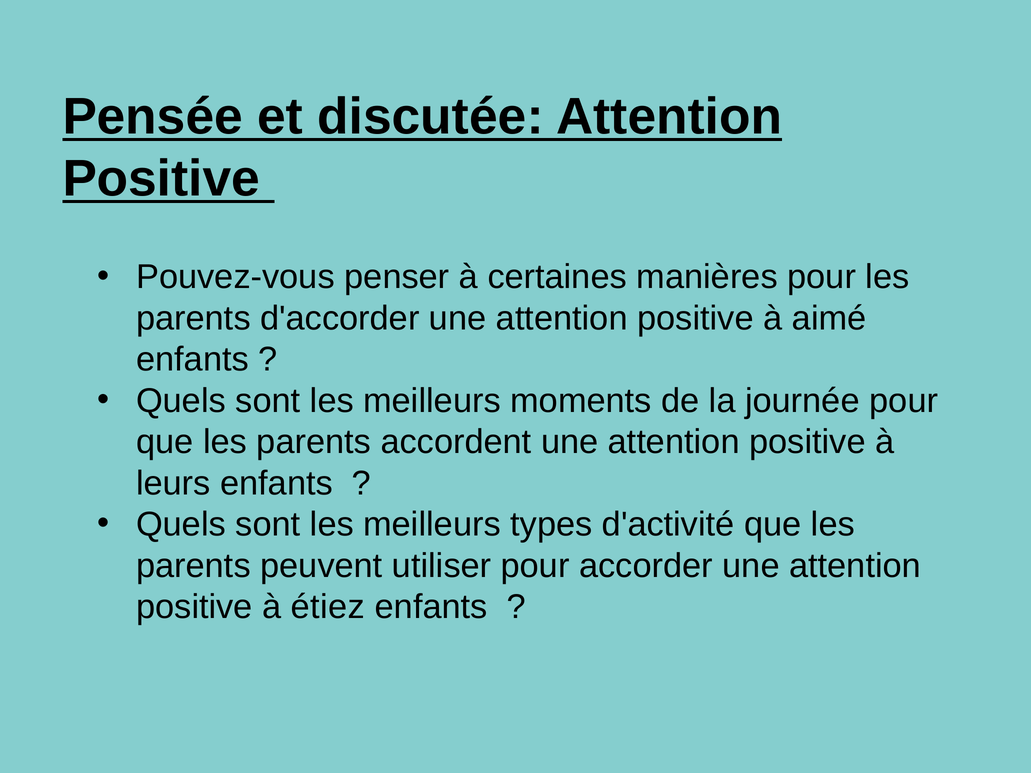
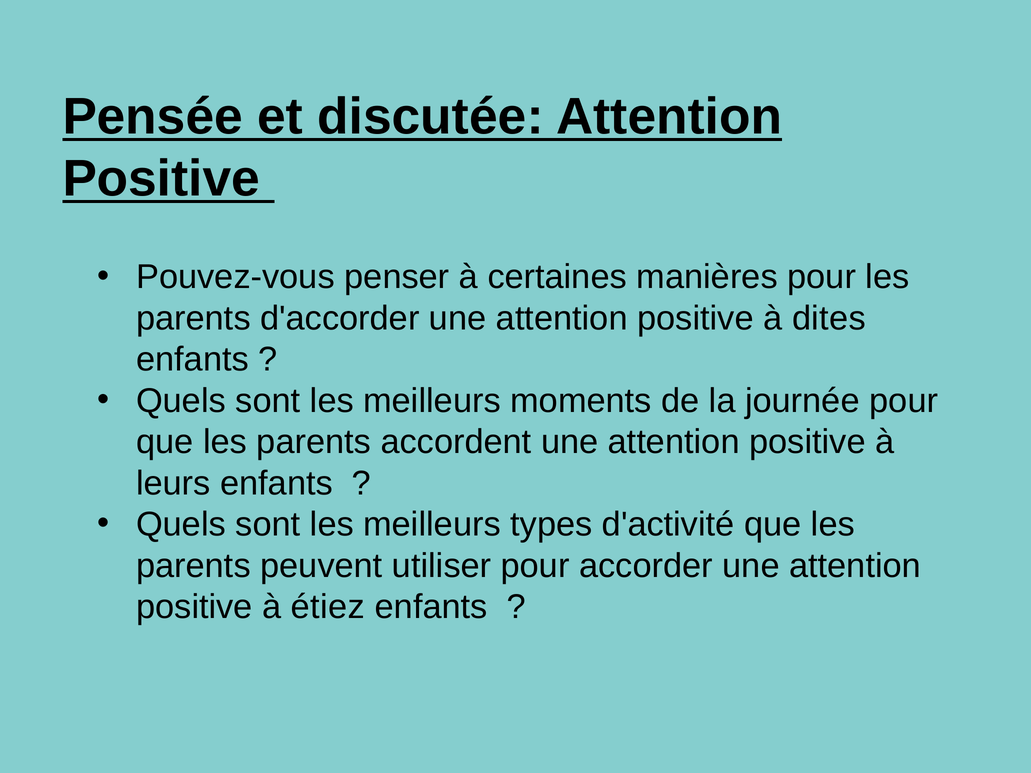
aimé: aimé -> dites
